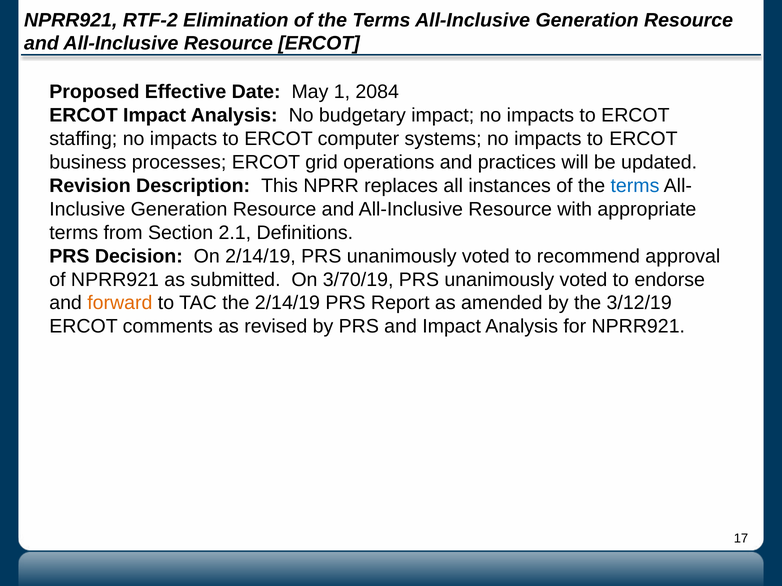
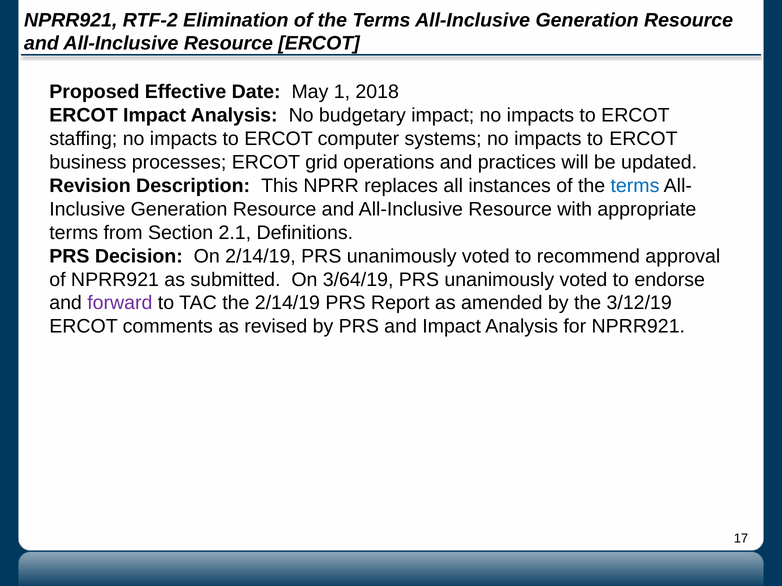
2084: 2084 -> 2018
3/70/19: 3/70/19 -> 3/64/19
forward colour: orange -> purple
